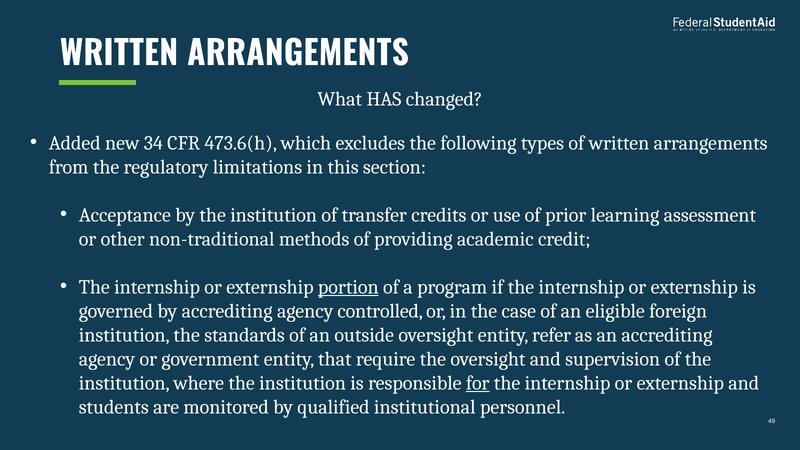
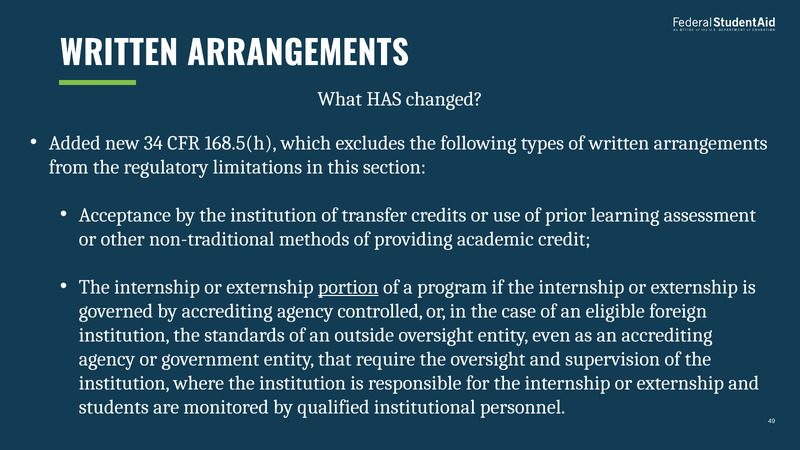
473.6(h: 473.6(h -> 168.5(h
refer: refer -> even
for underline: present -> none
